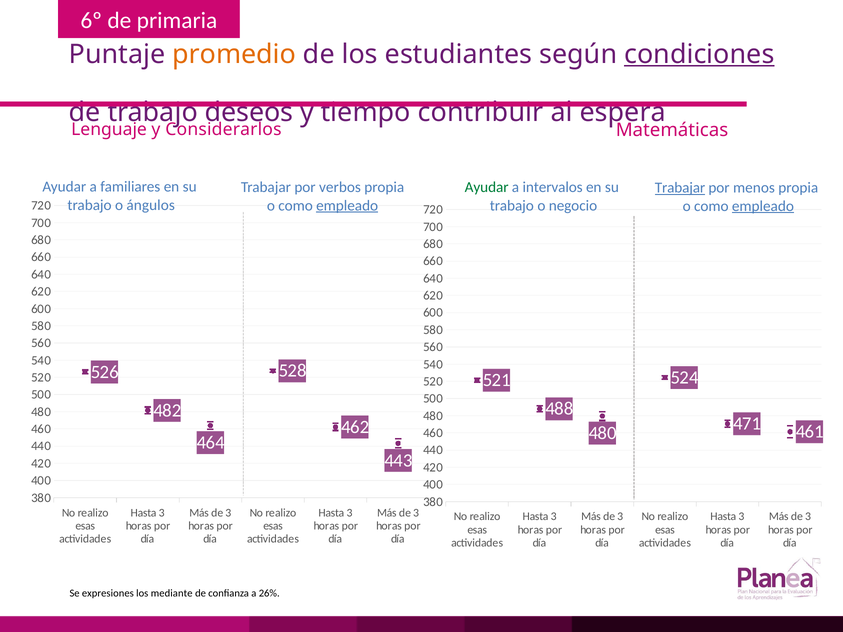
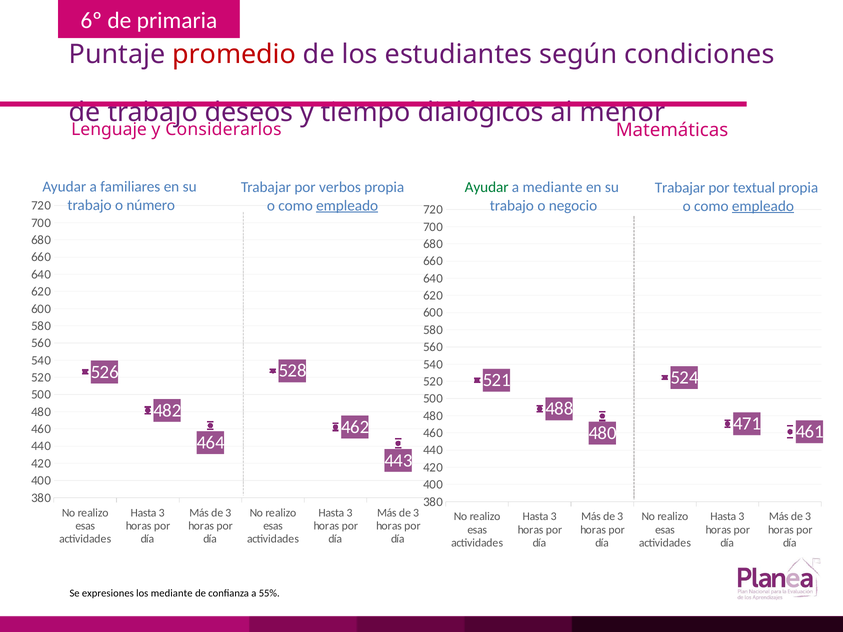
promedio colour: orange -> red
condiciones underline: present -> none
contribuir: contribuir -> dialógicos
espera: espera -> menor
a intervalos: intervalos -> mediante
Trabajar at (680, 188) underline: present -> none
menos: menos -> textual
ángulos: ángulos -> número
26%: 26% -> 55%
